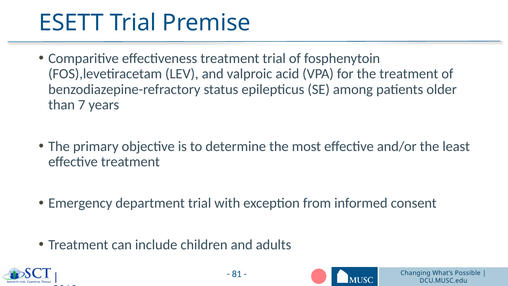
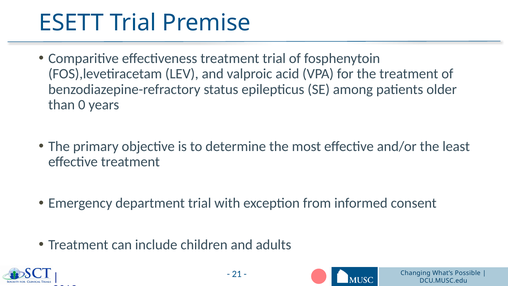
7: 7 -> 0
81: 81 -> 21
